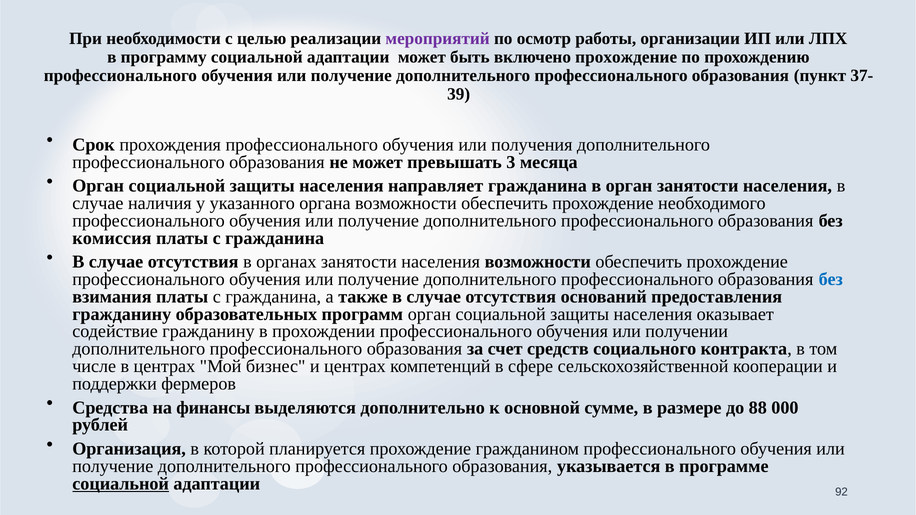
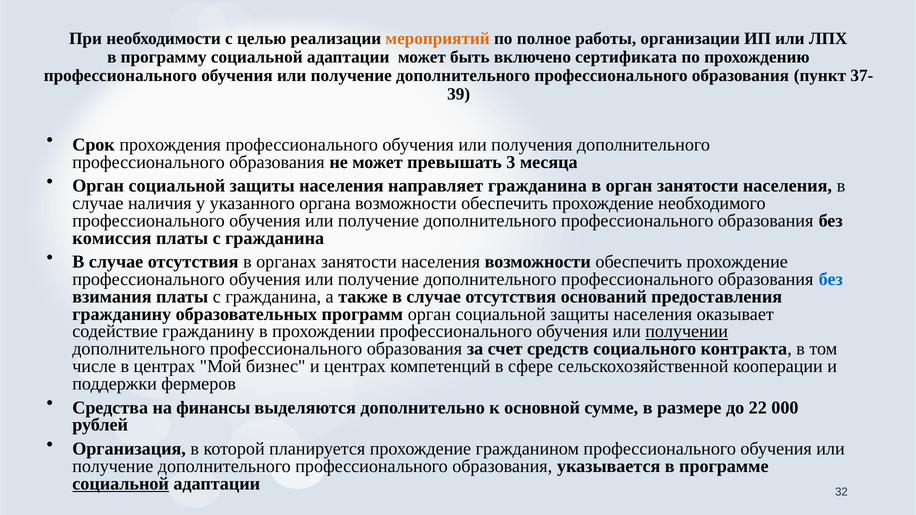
мероприятий colour: purple -> orange
осмотр: осмотр -> полное
включено прохождение: прохождение -> сертификата
получении underline: none -> present
88: 88 -> 22
92: 92 -> 32
